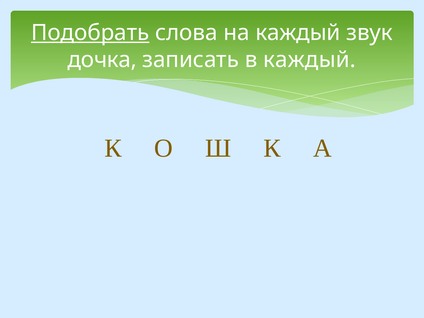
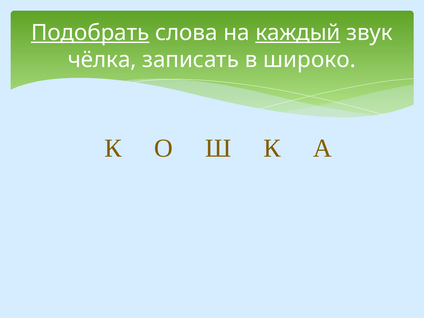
каждый at (298, 33) underline: none -> present
дочка: дочка -> чёлка
в каждый: каждый -> широко
